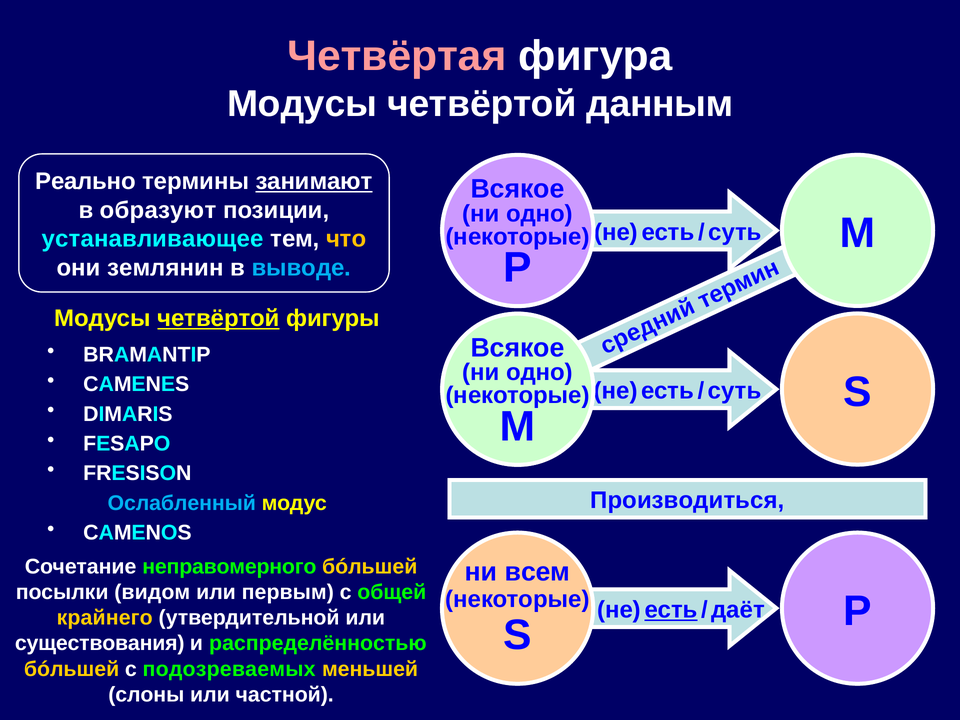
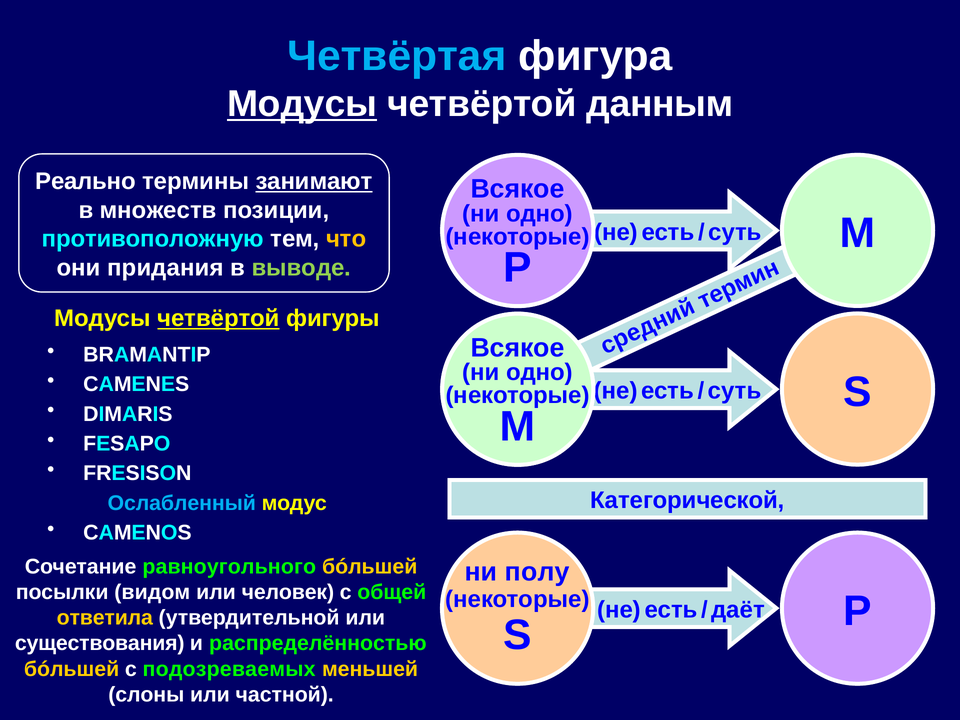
Четвёртая colour: pink -> light blue
Модусы at (302, 104) underline: none -> present
образуют: образуют -> множеств
устанавливающее: устанавливающее -> противоположную
землянин: землянин -> придания
выводе colour: light blue -> light green
Производиться: Производиться -> Категорической
неправомерного: неправомерного -> равноугольного
всем: всем -> полу
первым: первым -> человек
есть at (671, 610) underline: present -> none
крайнего: крайнего -> ответила
